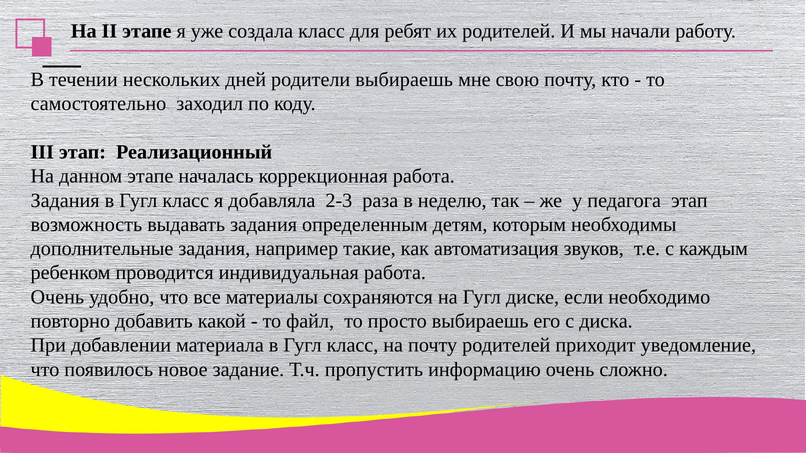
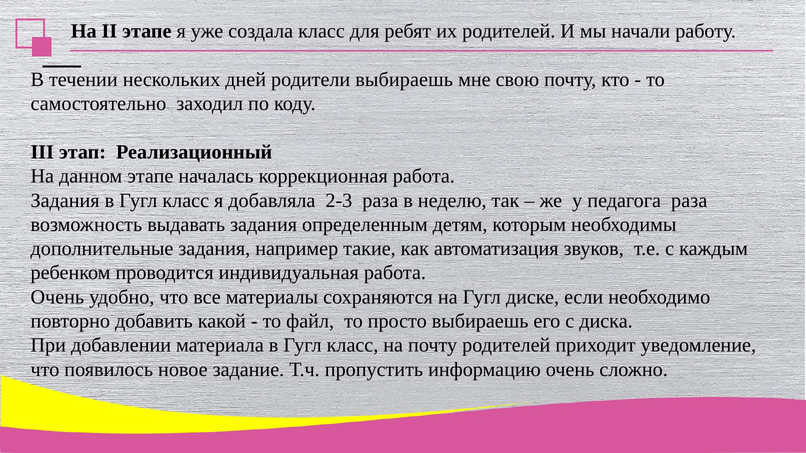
педагога этап: этап -> раза
